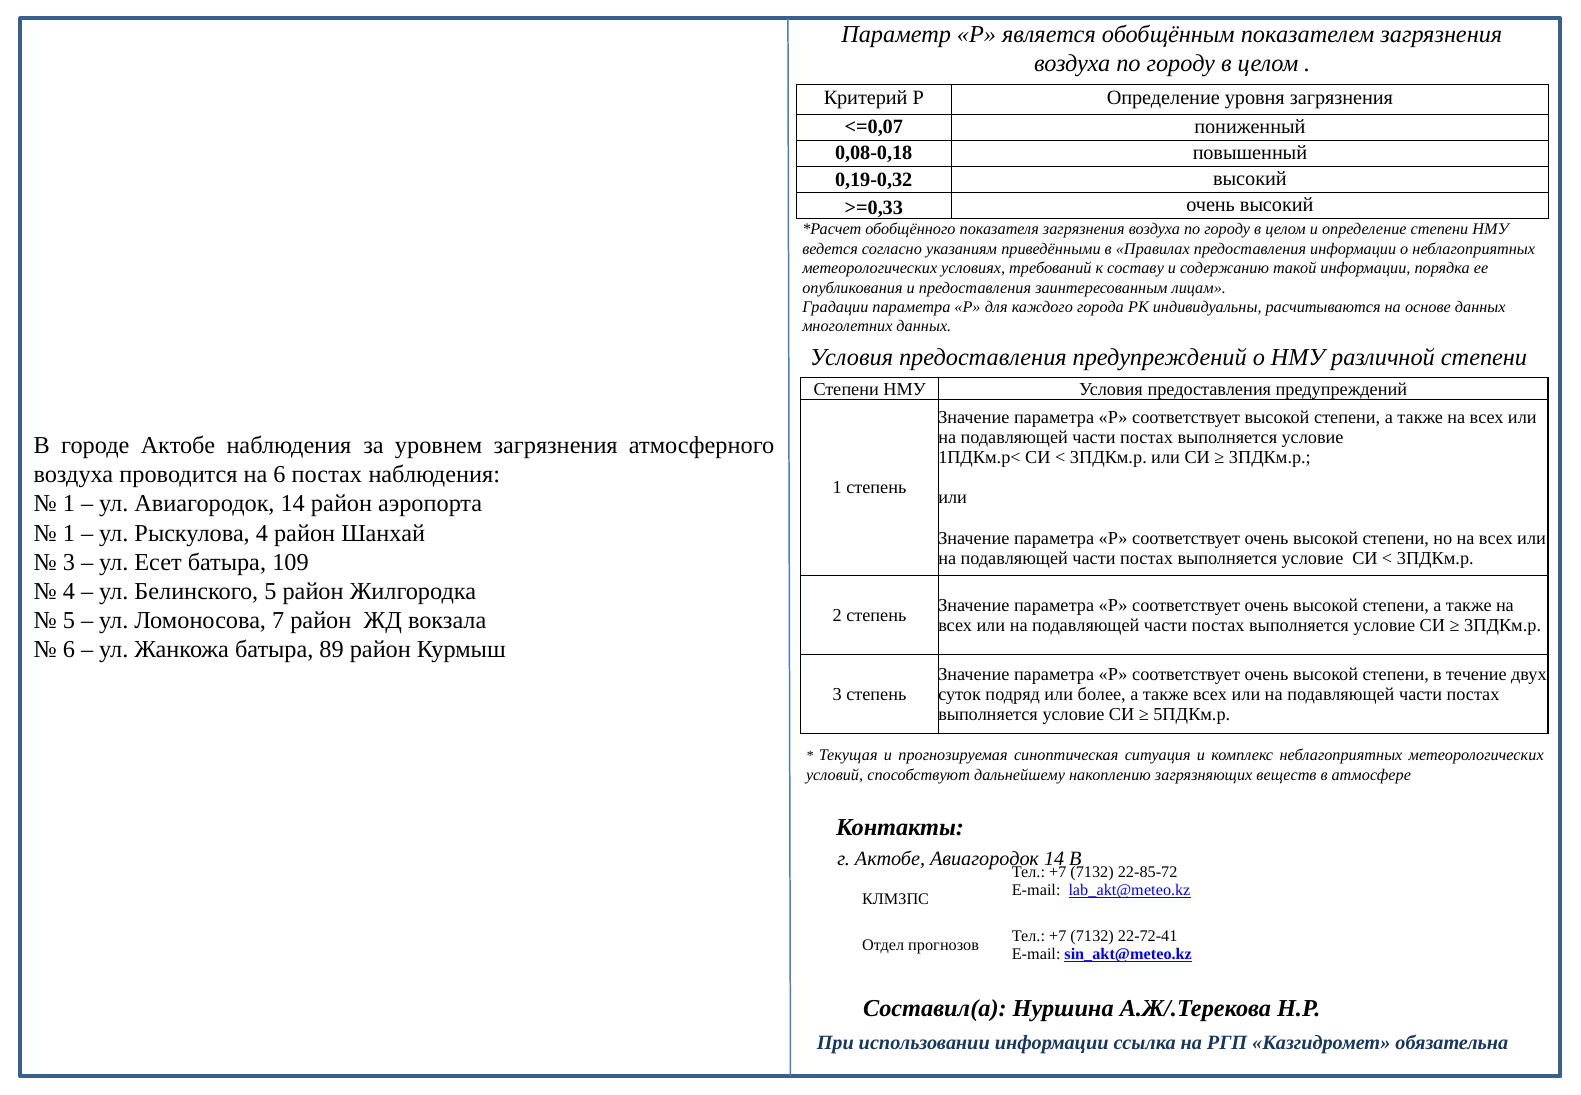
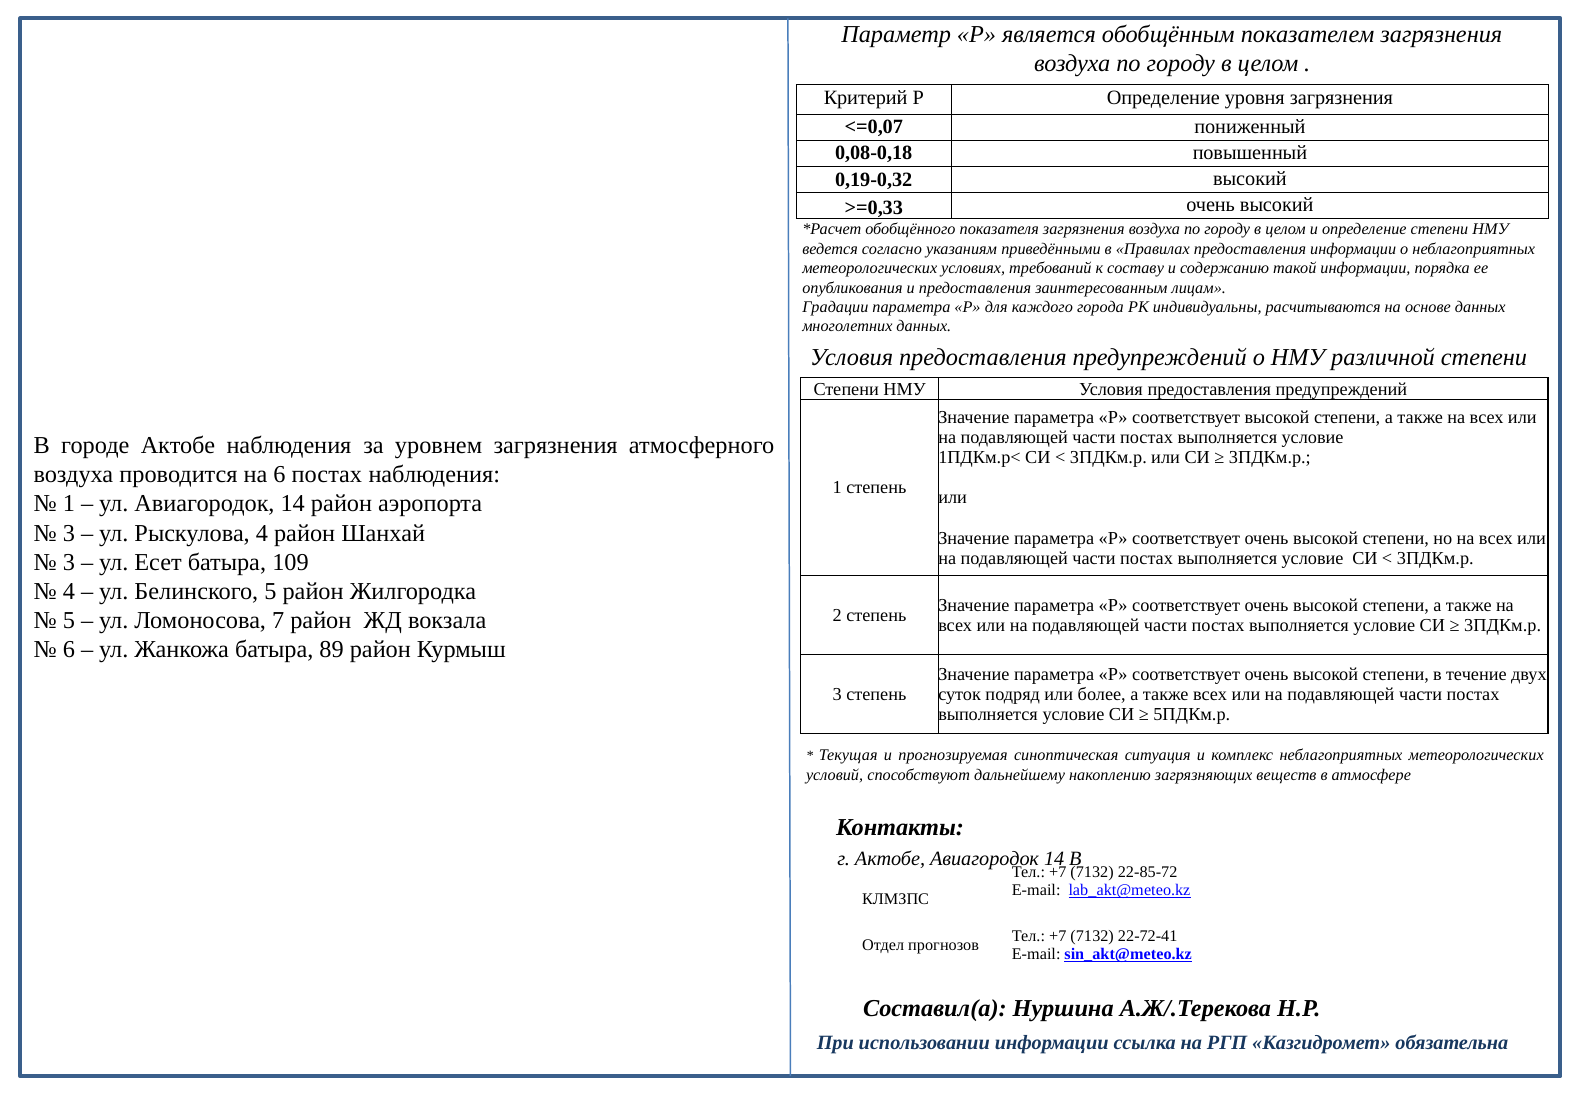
1 at (69, 533): 1 -> 3
